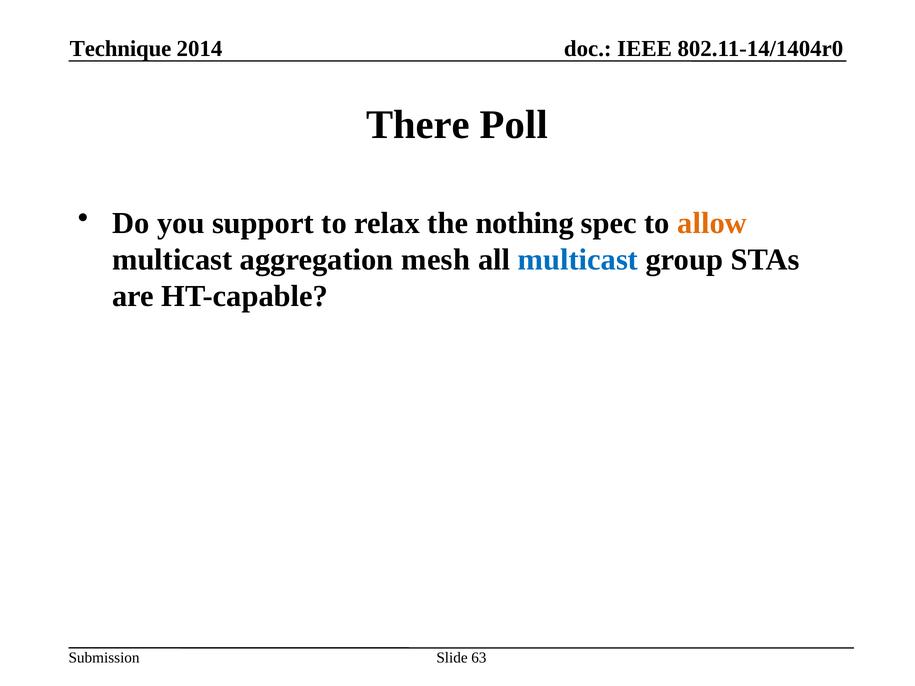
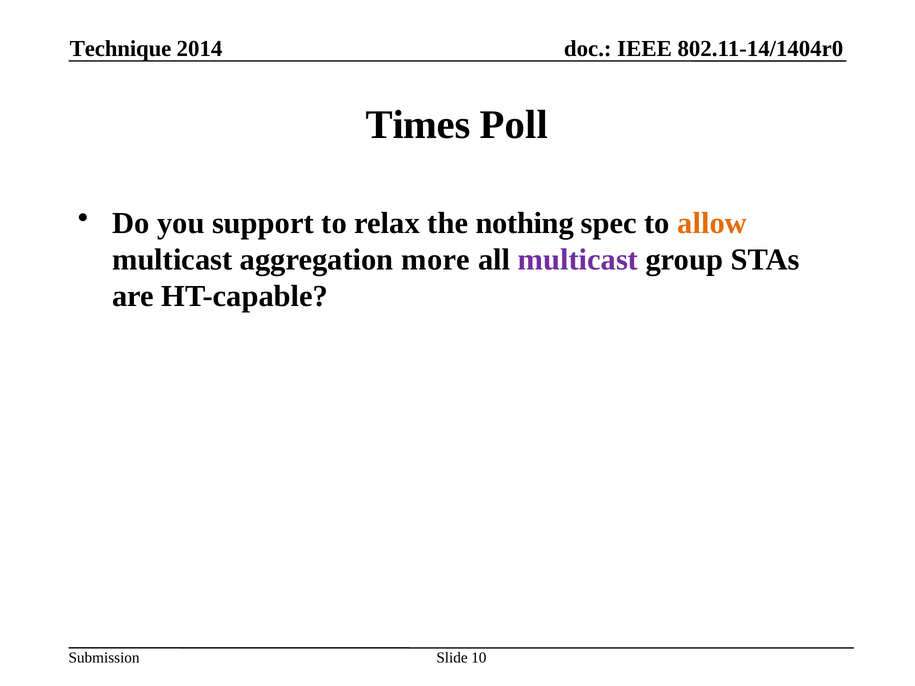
There: There -> Times
mesh: mesh -> more
multicast at (578, 260) colour: blue -> purple
63: 63 -> 10
